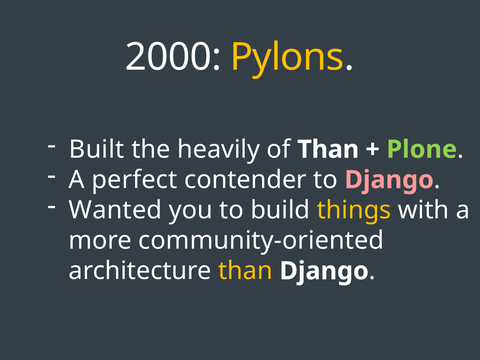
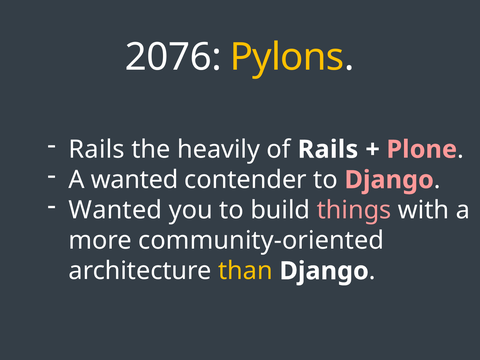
2000: 2000 -> 2076
Built at (97, 149): Built -> Rails
of Than: Than -> Rails
Plone colour: light green -> pink
A perfect: perfect -> wanted
things colour: yellow -> pink
